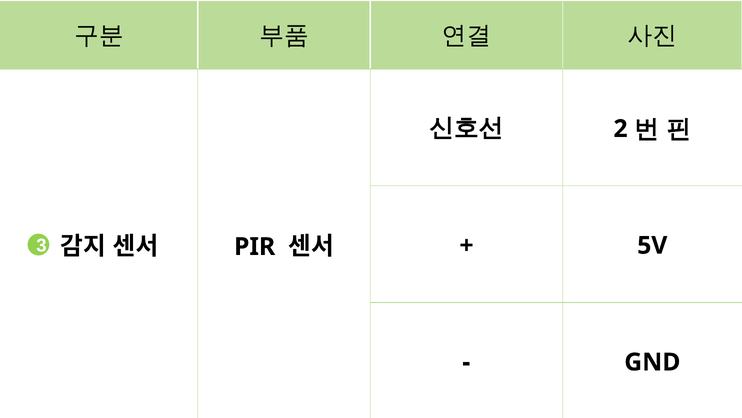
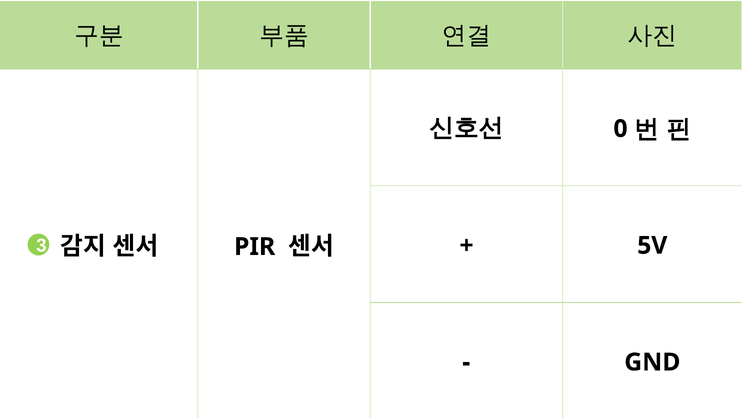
2: 2 -> 0
